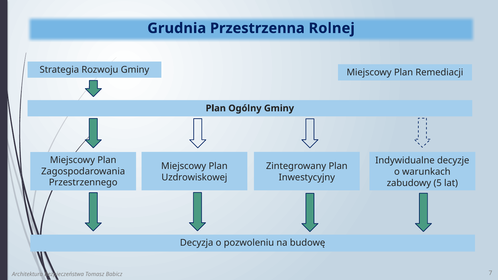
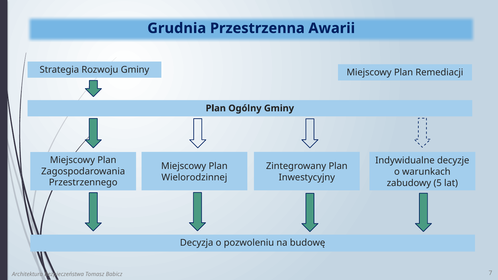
Rolnej: Rolnej -> Awarii
Uzdrowiskowej: Uzdrowiskowej -> Wielorodzinnej
